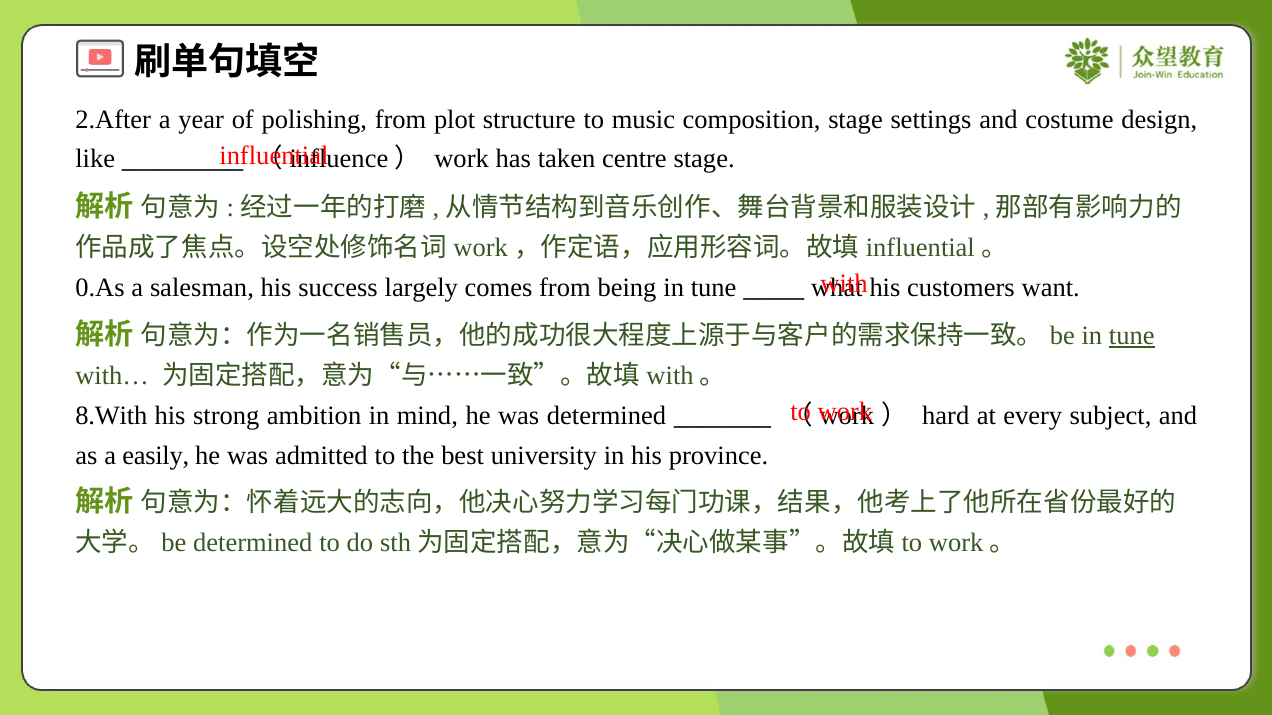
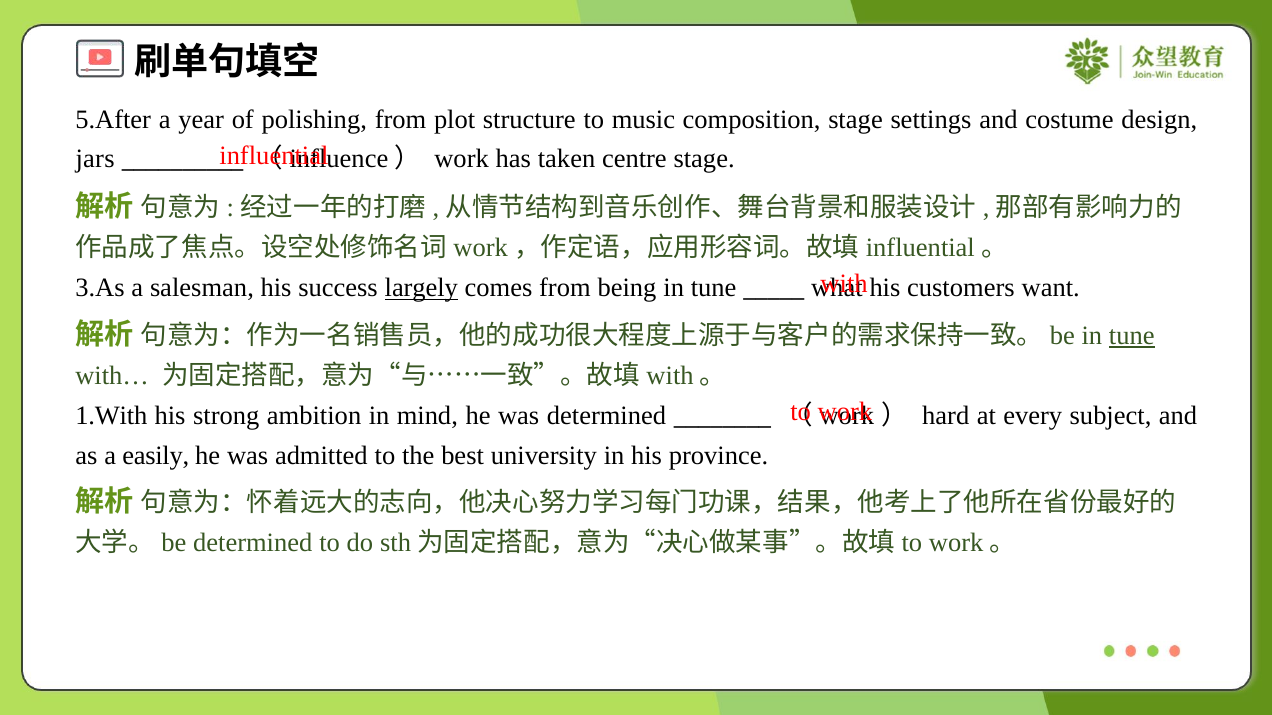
2.After: 2.After -> 5.After
like: like -> jars
0.As: 0.As -> 3.As
largely underline: none -> present
8.With: 8.With -> 1.With
